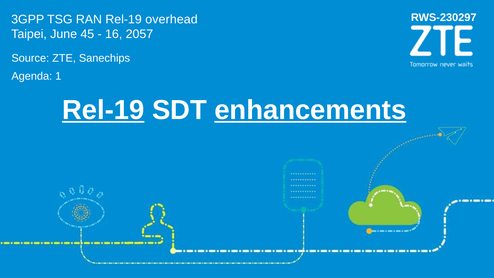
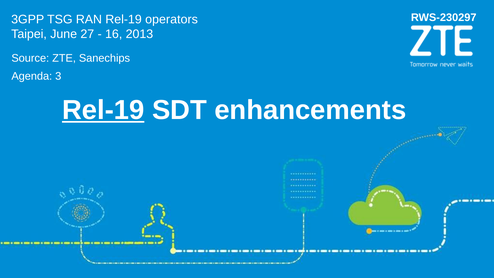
overhead: overhead -> operators
45: 45 -> 27
2057: 2057 -> 2013
1: 1 -> 3
enhancements underline: present -> none
